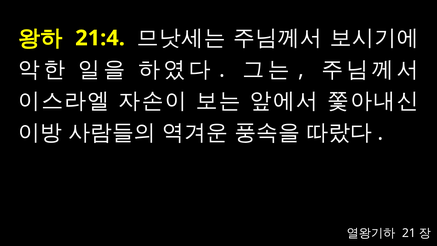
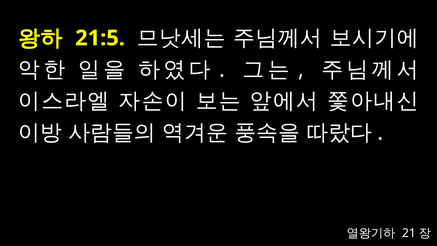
21:4: 21:4 -> 21:5
